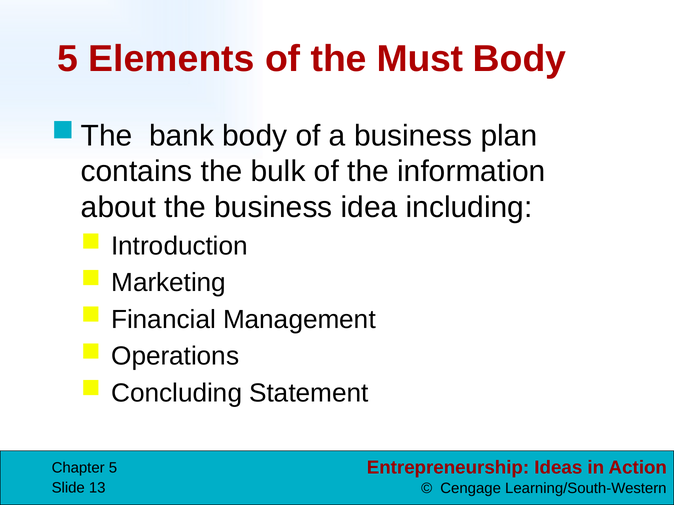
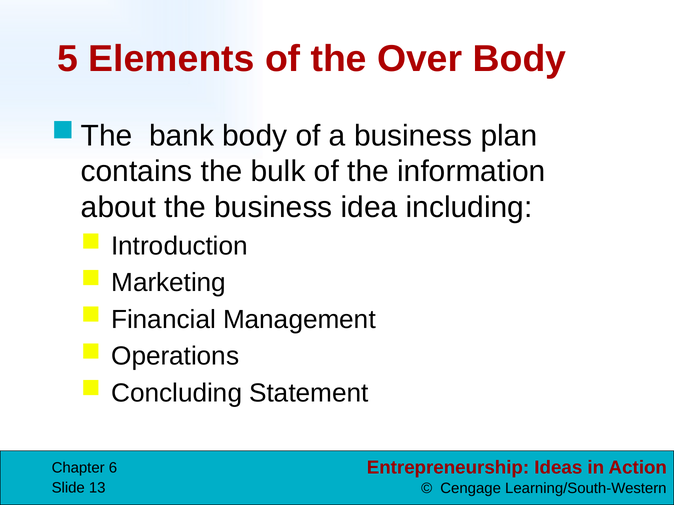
Must: Must -> Over
Chapter 5: 5 -> 6
